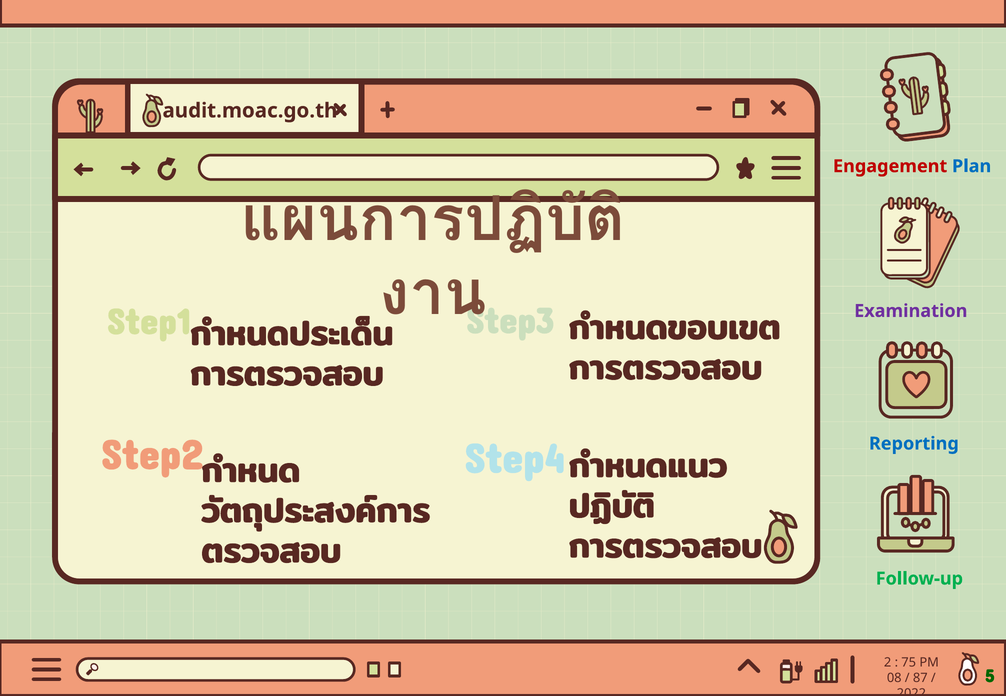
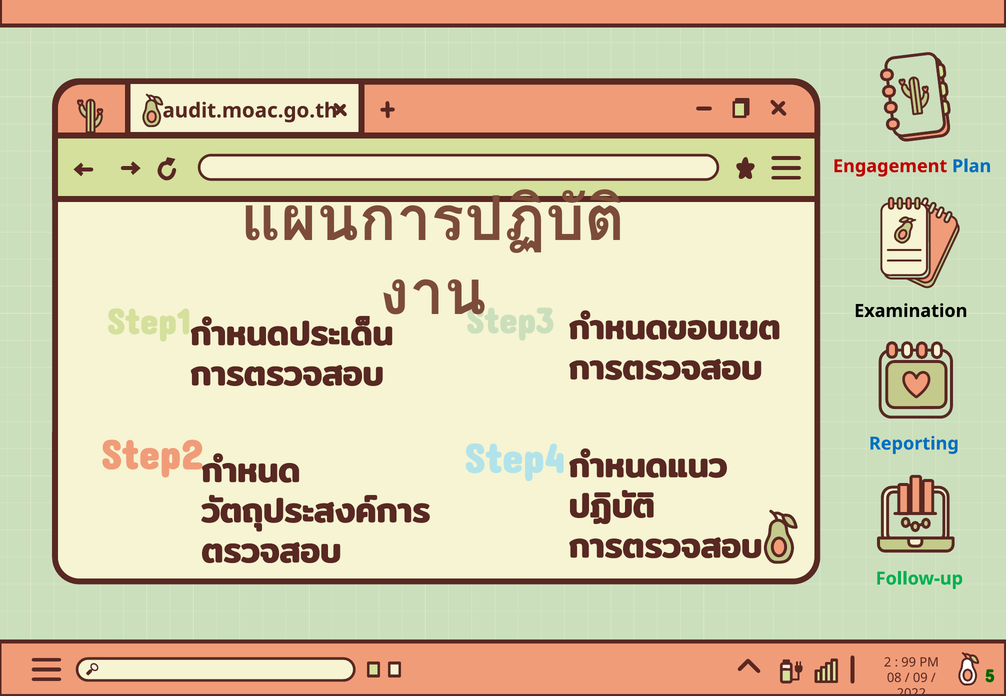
Examination colour: purple -> black
75: 75 -> 99
87: 87 -> 09
